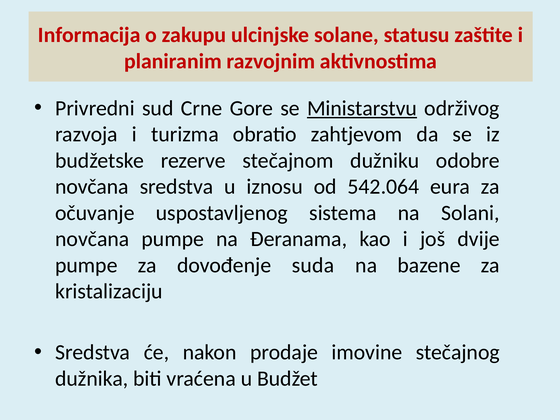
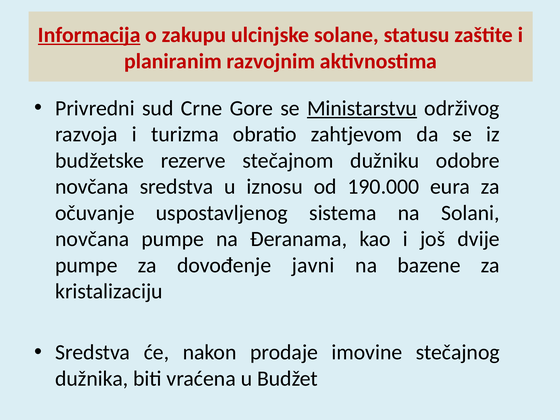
Informacija underline: none -> present
542.064: 542.064 -> 190.000
suda: suda -> javni
